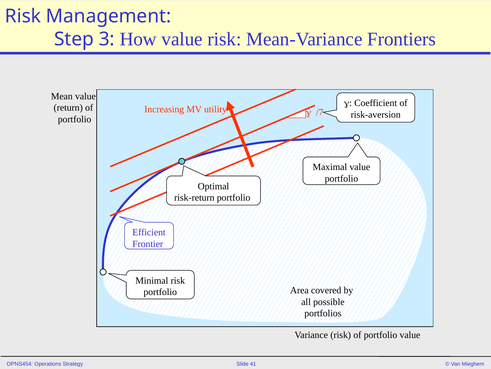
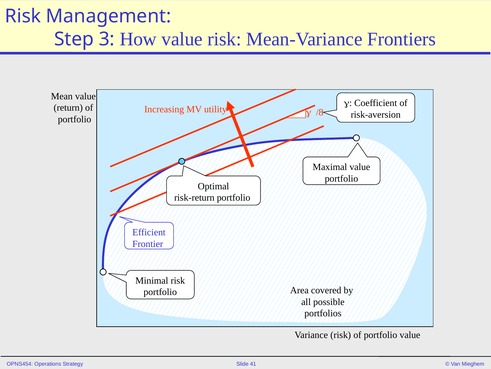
/7: /7 -> /8
